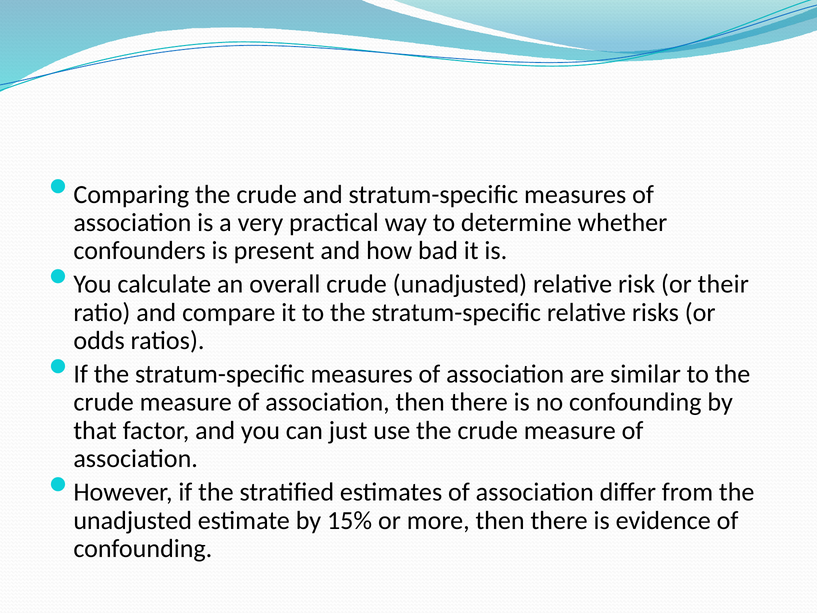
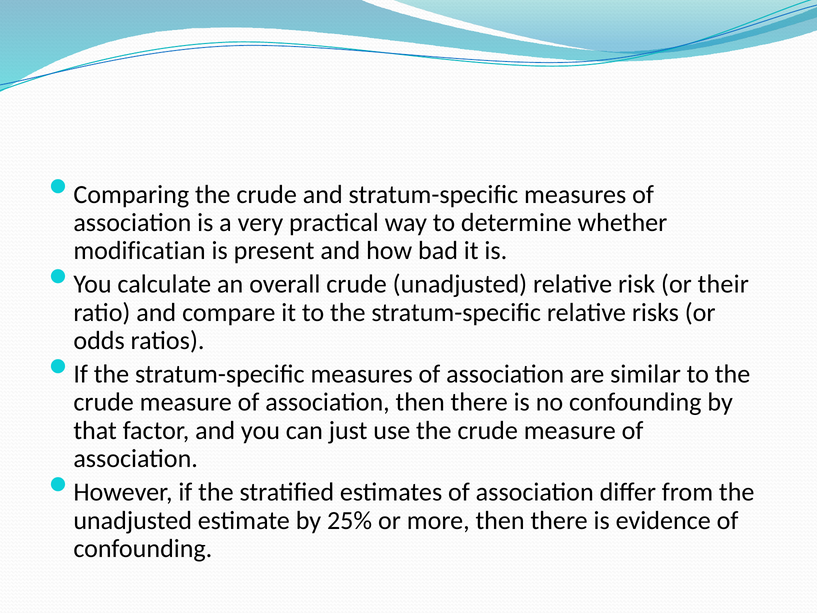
confounders: confounders -> modificatian
15%: 15% -> 25%
